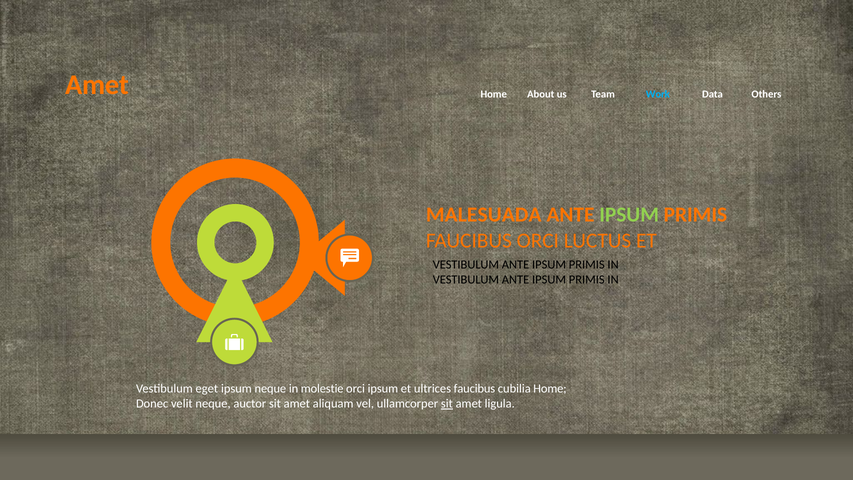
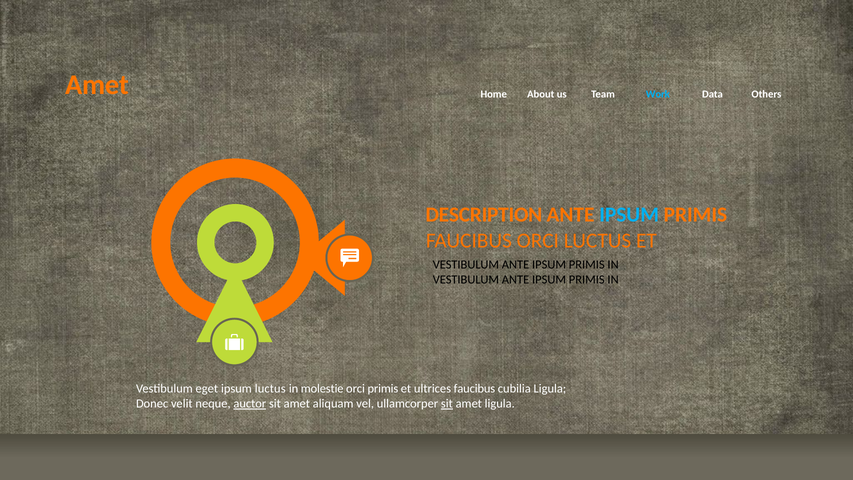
MALESUADA: MALESUADA -> DESCRIPTION
IPSUM at (629, 215) colour: light green -> light blue
ipsum neque: neque -> luctus
orci ipsum: ipsum -> primis
cubilia Home: Home -> Ligula
auctor underline: none -> present
